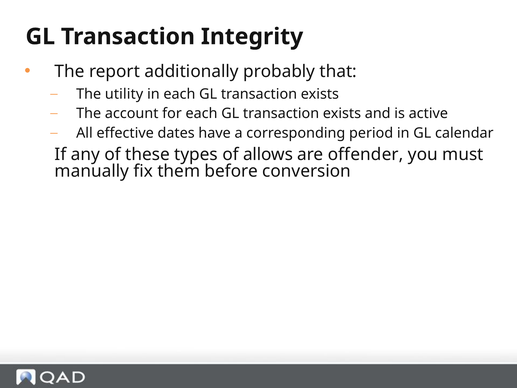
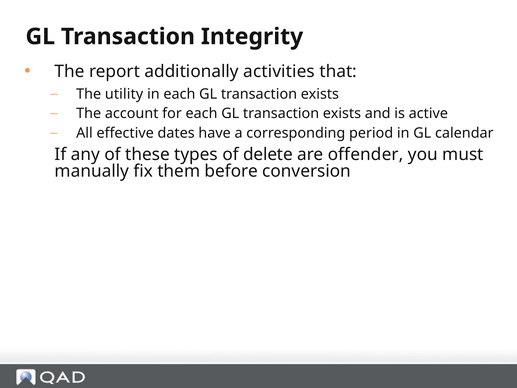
probably: probably -> activities
allows: allows -> delete
